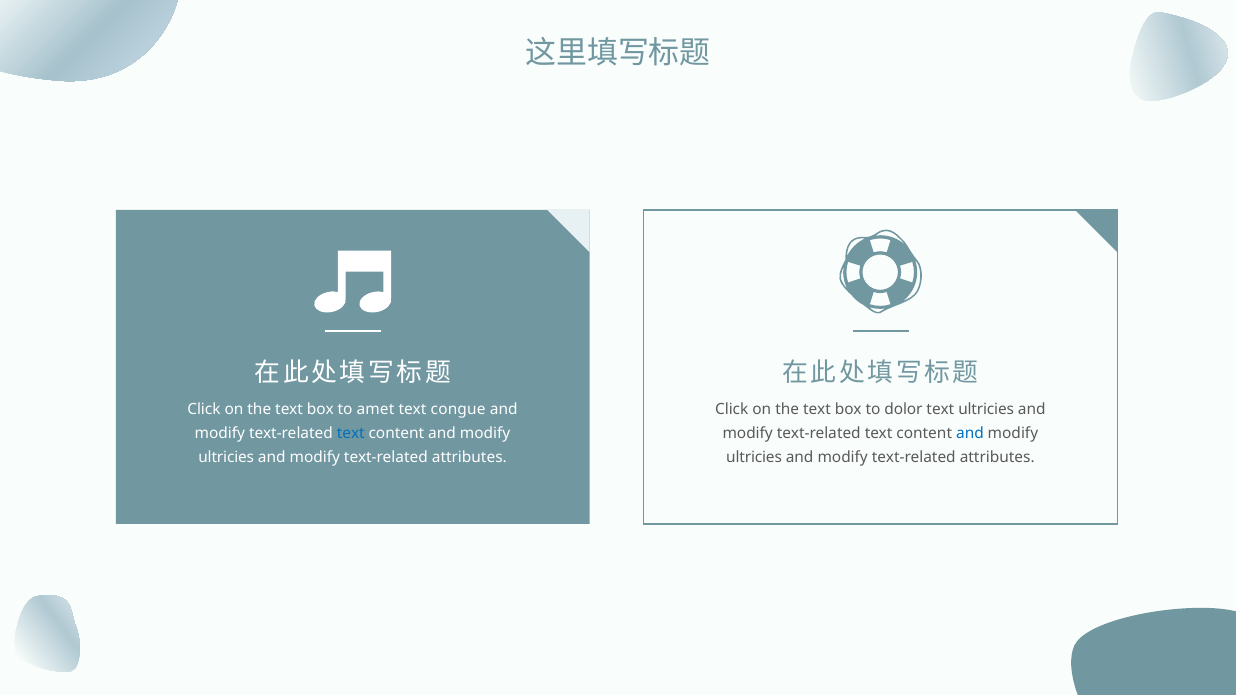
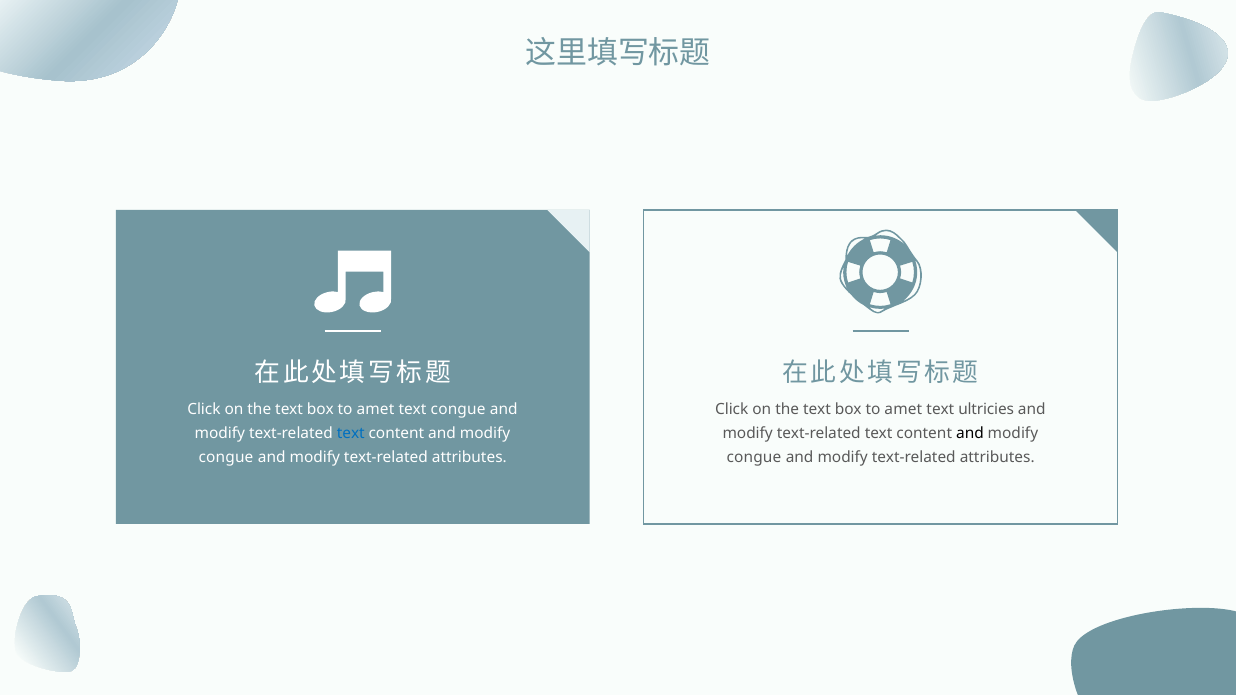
dolor at (903, 409): dolor -> amet
and at (970, 433) colour: blue -> black
ultricies at (226, 458): ultricies -> congue
ultricies at (754, 458): ultricies -> congue
